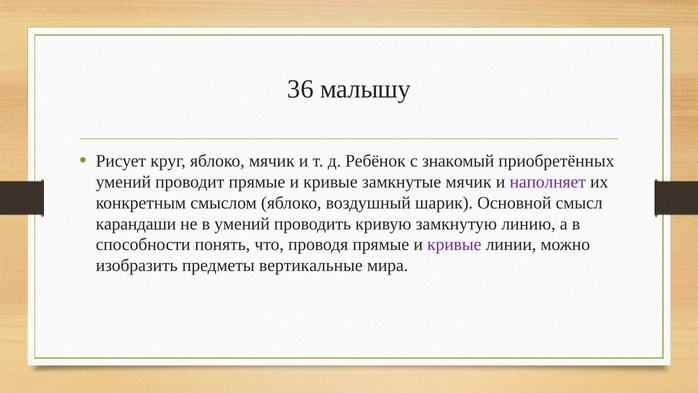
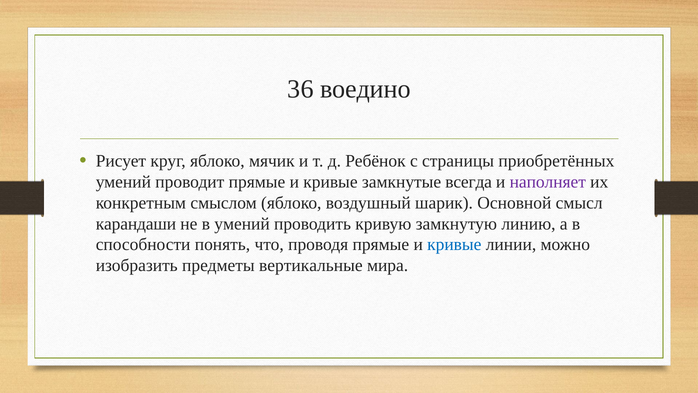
малышу: малышу -> воедино
знакомый: знакомый -> страницы
замкнутые мячик: мячик -> всегда
кривые at (454, 244) colour: purple -> blue
